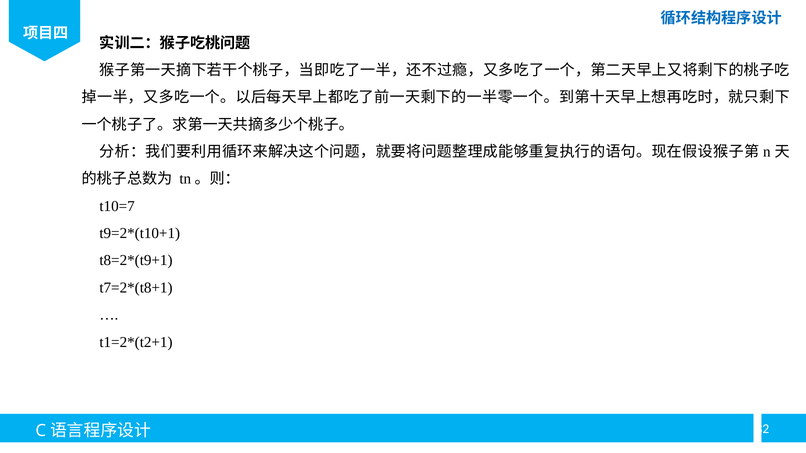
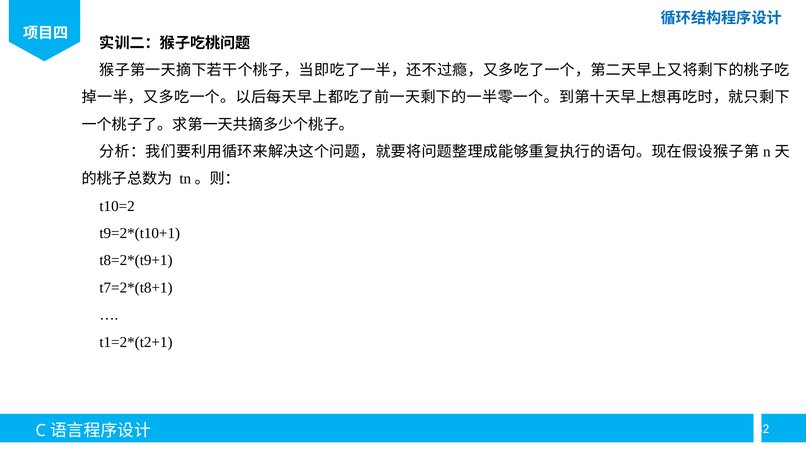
t10=7: t10=7 -> t10=2
